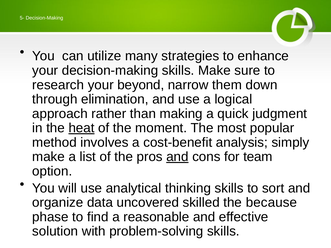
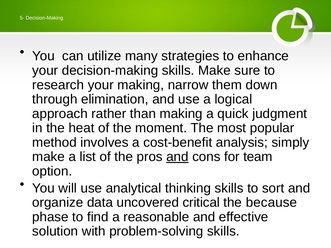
your beyond: beyond -> making
heat underline: present -> none
skilled: skilled -> critical
